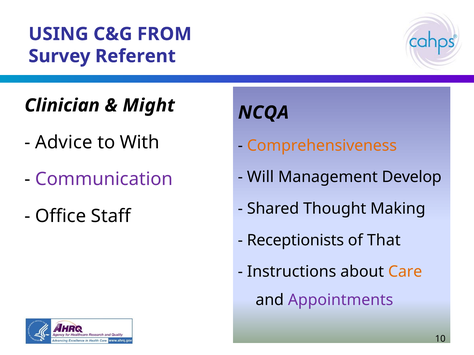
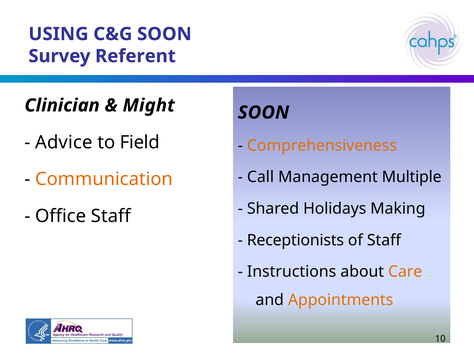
C&G FROM: FROM -> SOON
NCQA at (263, 113): NCQA -> SOON
With: With -> Field
Will: Will -> Call
Develop: Develop -> Multiple
Communication colour: purple -> orange
Thought: Thought -> Holidays
of That: That -> Staff
Appointments colour: purple -> orange
